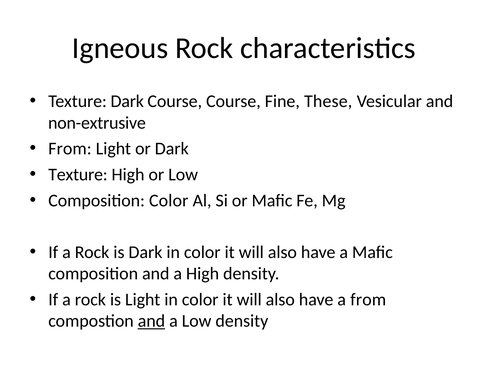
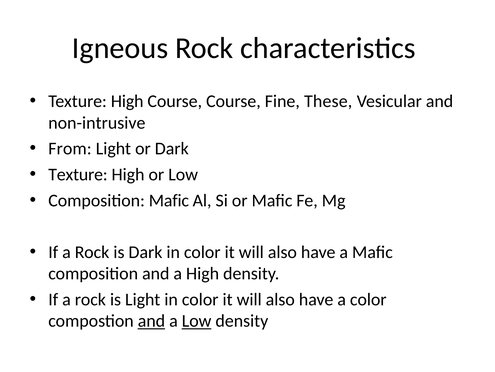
Dark at (127, 101): Dark -> High
non-extrusive: non-extrusive -> non-intrusive
Composition Color: Color -> Mafic
a from: from -> color
Low at (197, 320) underline: none -> present
